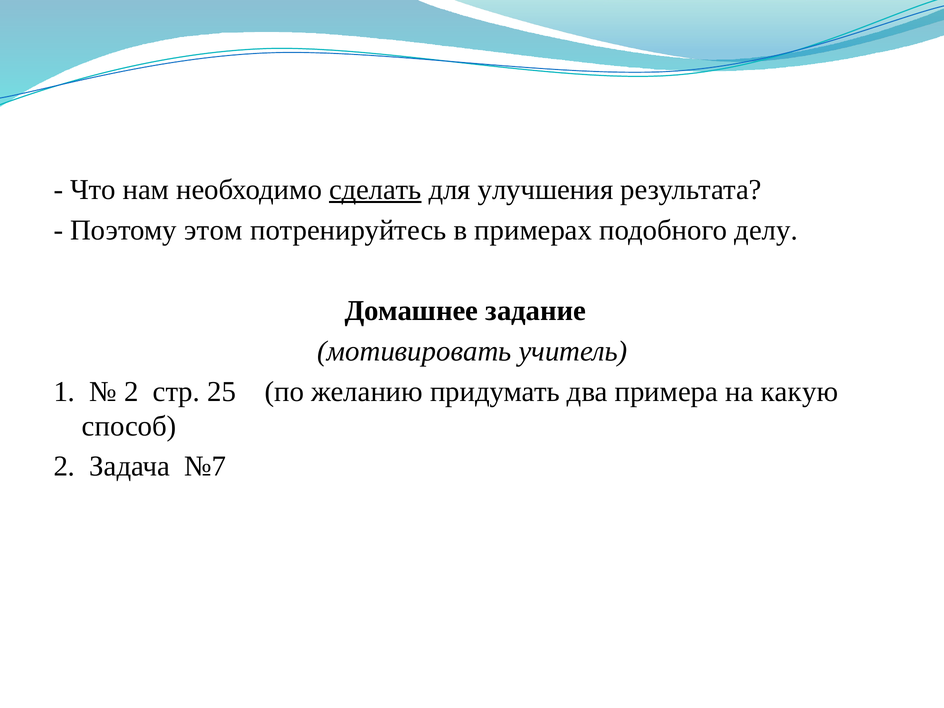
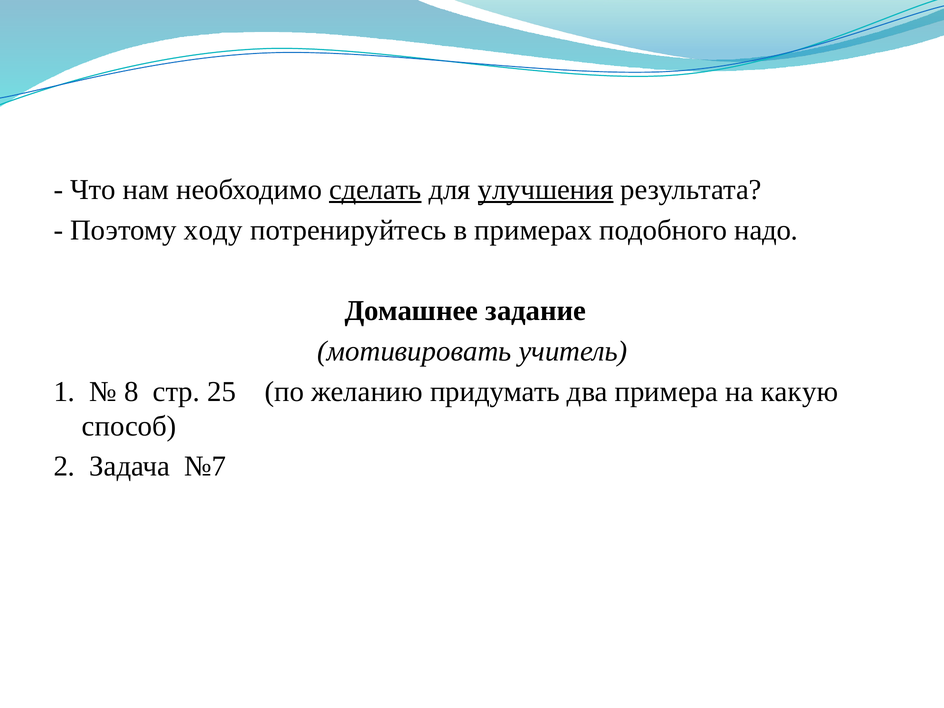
улучшения underline: none -> present
этом: этом -> ходу
делу: делу -> надо
2 at (131, 391): 2 -> 8
